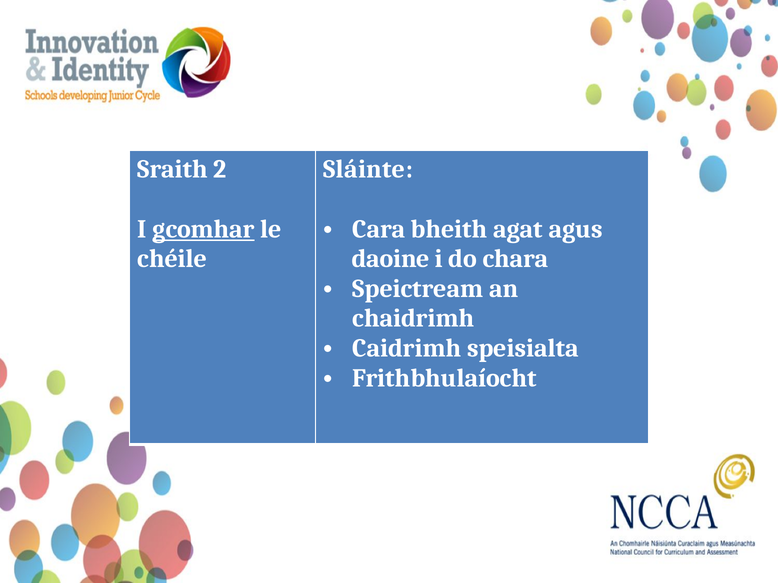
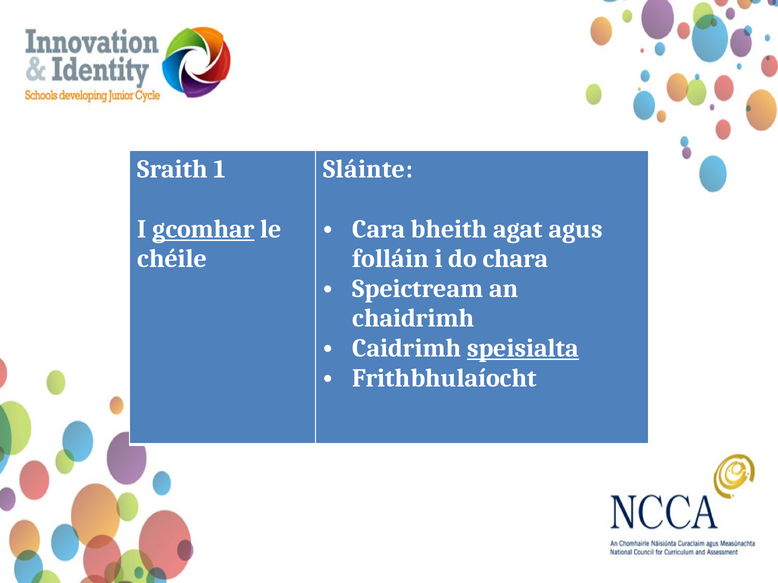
2: 2 -> 1
daoine: daoine -> folláin
speisialta underline: none -> present
